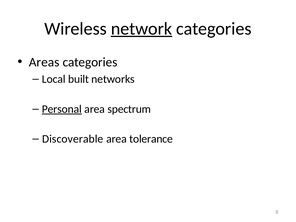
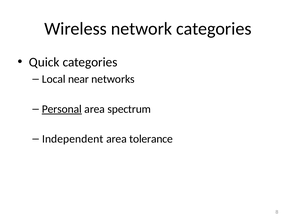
network underline: present -> none
Areas: Areas -> Quick
built: built -> near
Discoverable: Discoverable -> Independent
